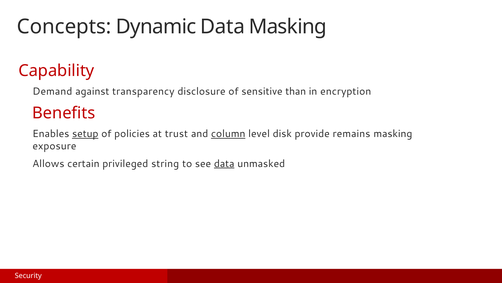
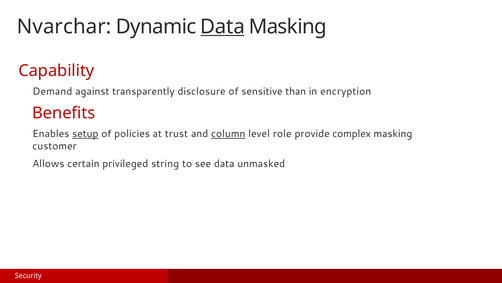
Concepts: Concepts -> Nvarchar
Data at (223, 27) underline: none -> present
transparency: transparency -> transparently
disk: disk -> role
remains: remains -> complex
exposure: exposure -> customer
data at (224, 163) underline: present -> none
